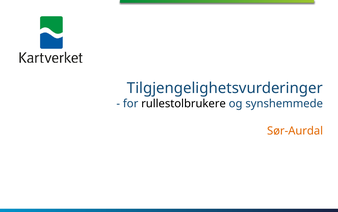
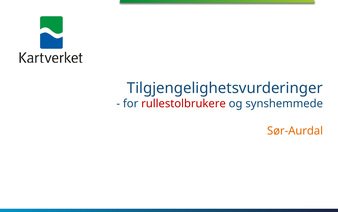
rullestolbrukere colour: black -> red
